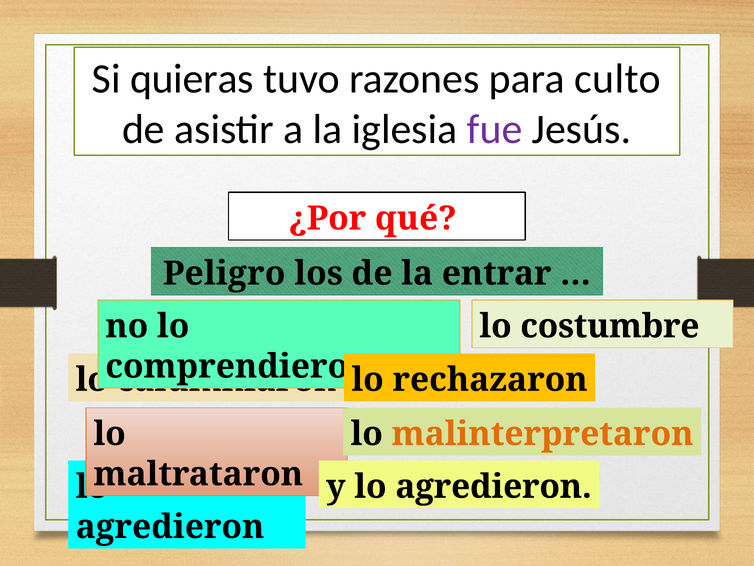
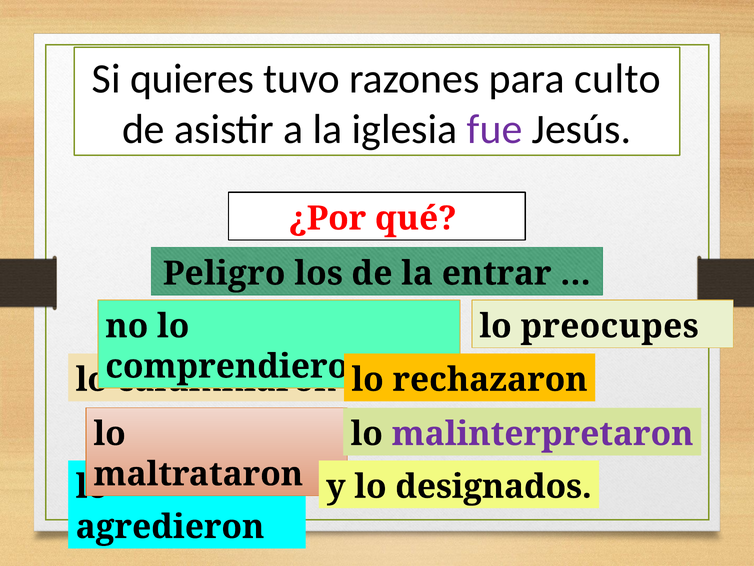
quieras: quieras -> quieres
costumbre: costumbre -> preocupes
malinterpretaron colour: orange -> purple
y lo agredieron: agredieron -> designados
